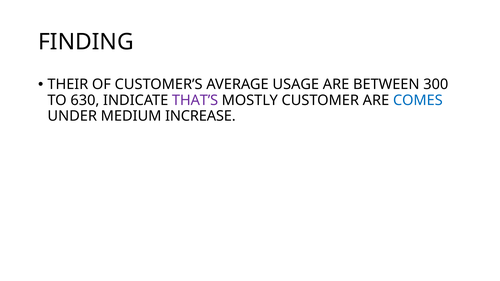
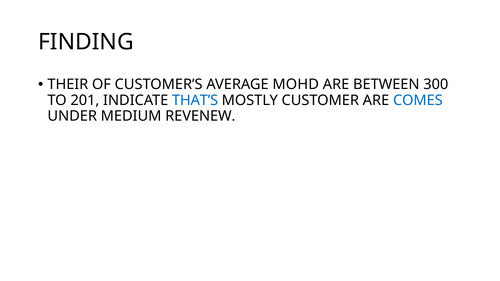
USAGE: USAGE -> MOHD
630: 630 -> 201
THAT’S colour: purple -> blue
INCREASE: INCREASE -> REVENEW
